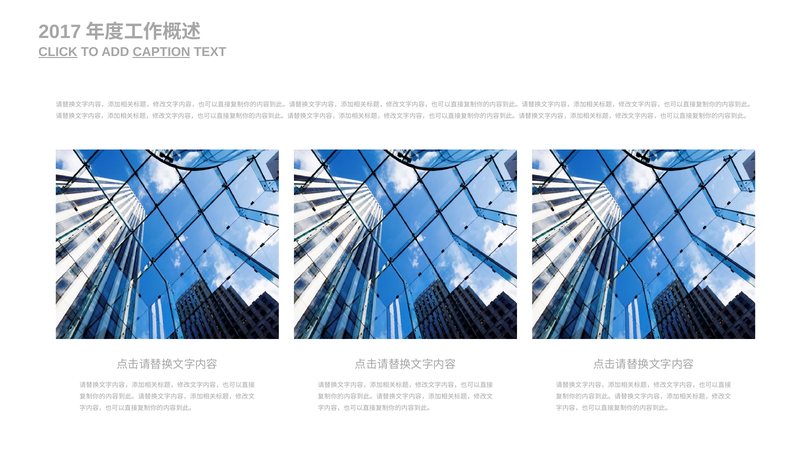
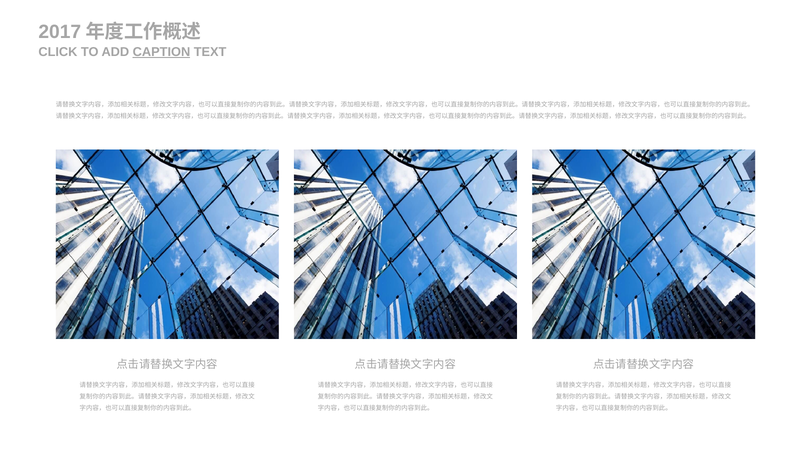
CLICK underline: present -> none
